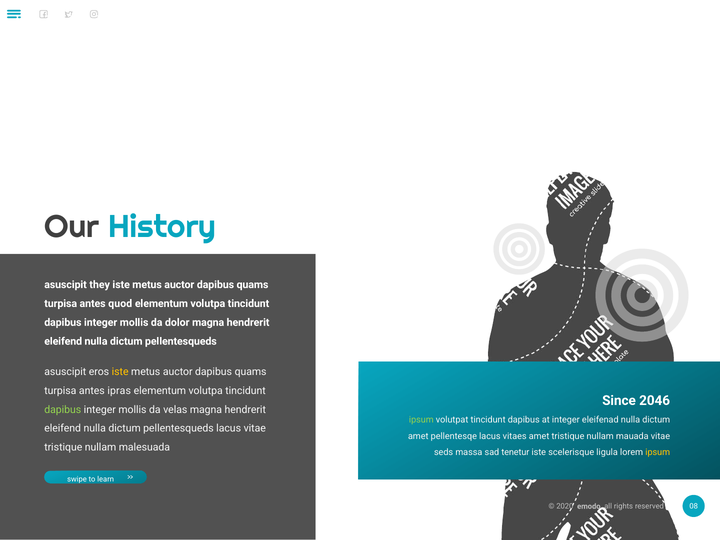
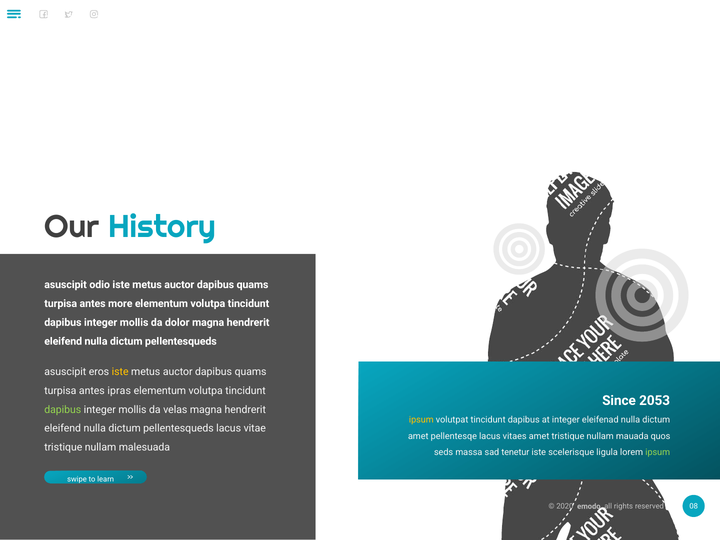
they: they -> odio
quod: quod -> more
2046: 2046 -> 2053
ipsum at (421, 420) colour: light green -> yellow
mauada vitae: vitae -> quos
ipsum at (658, 452) colour: yellow -> light green
